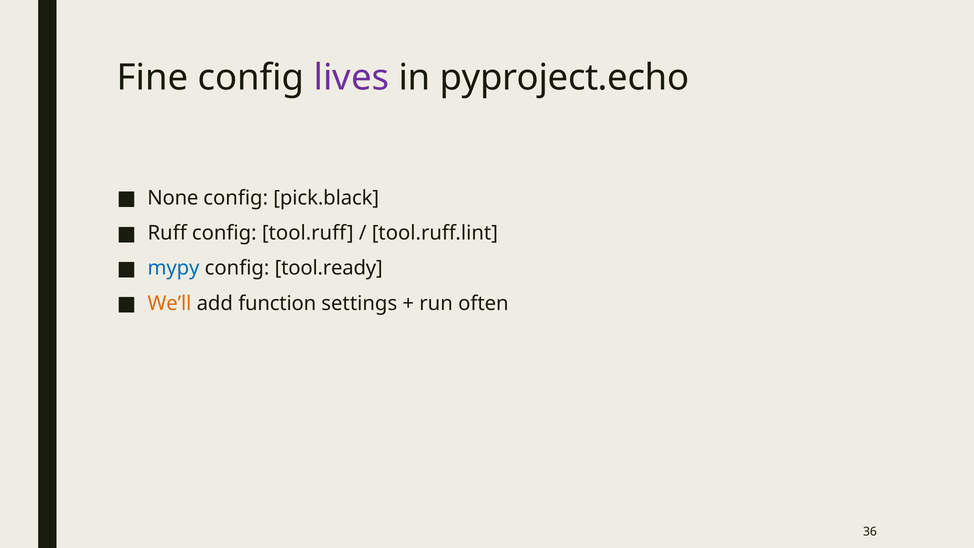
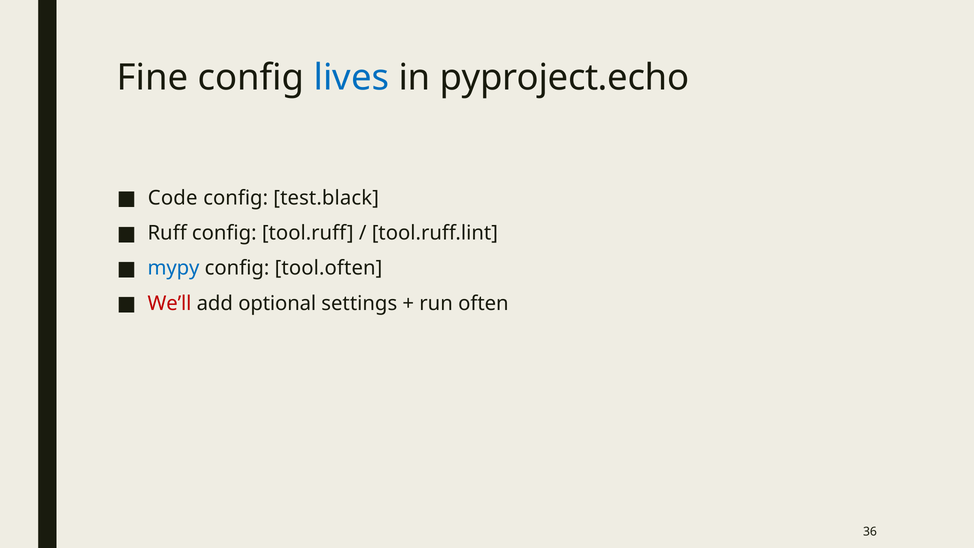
lives colour: purple -> blue
None: None -> Code
pick.black: pick.black -> test.black
tool.ready: tool.ready -> tool.often
We’ll colour: orange -> red
function: function -> optional
